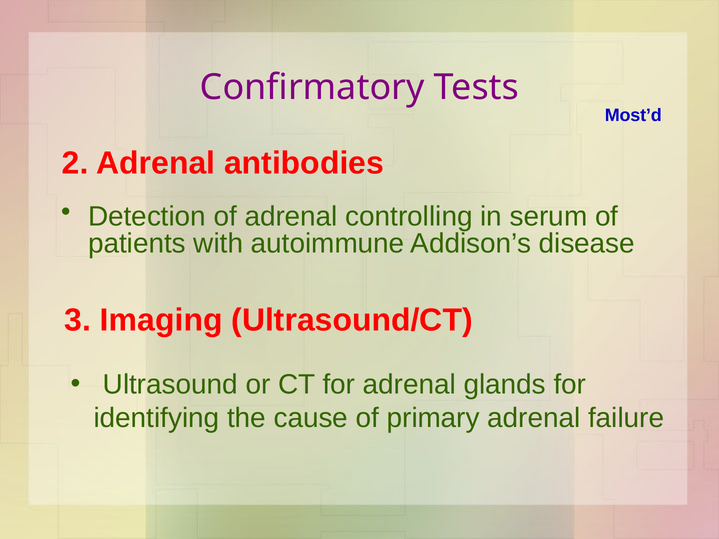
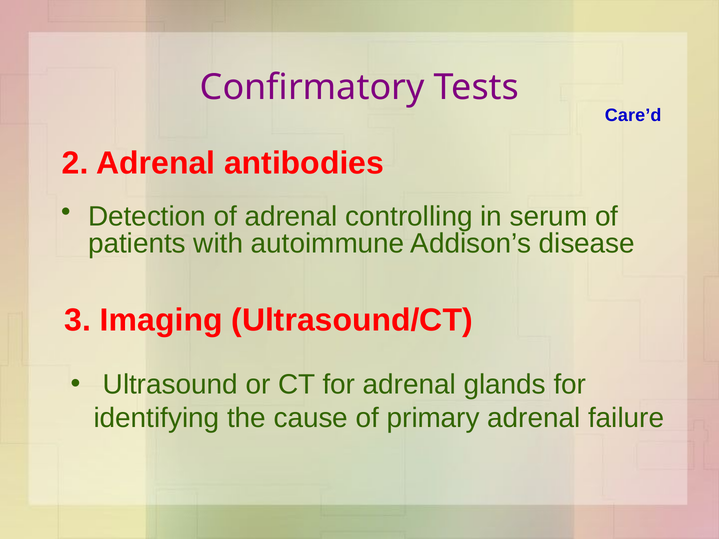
Most’d: Most’d -> Care’d
